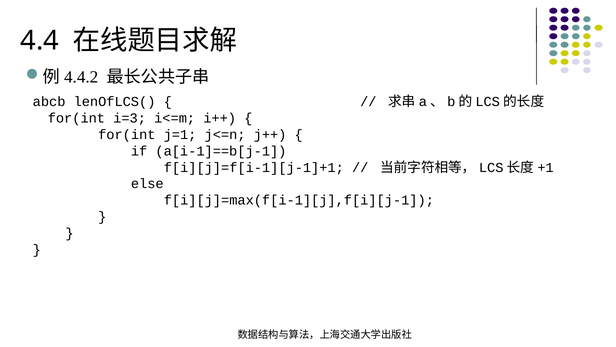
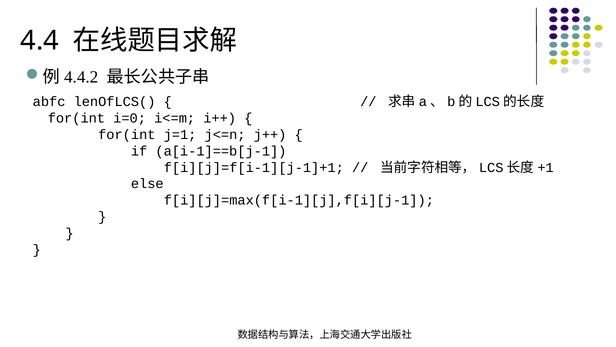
abcb: abcb -> abfc
i=3: i=3 -> i=0
